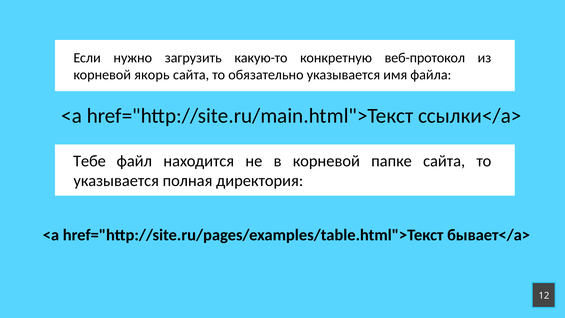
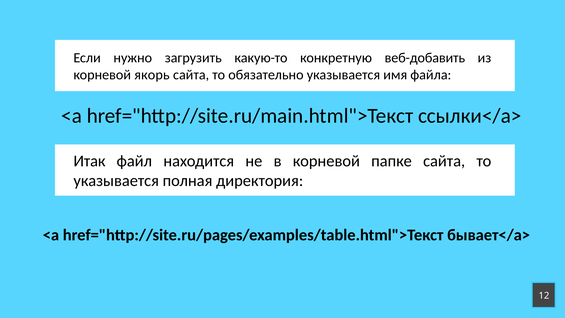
веб-протокол: веб-протокол -> веб-добавить
Тебе: Тебе -> Итак
